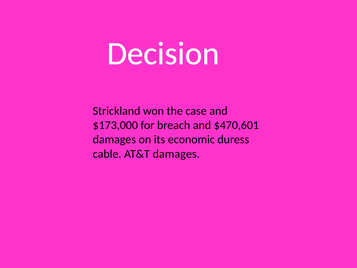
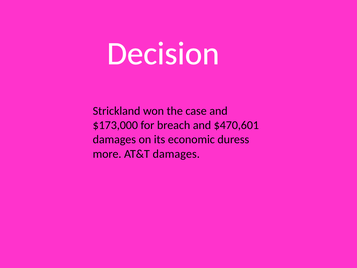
cable: cable -> more
